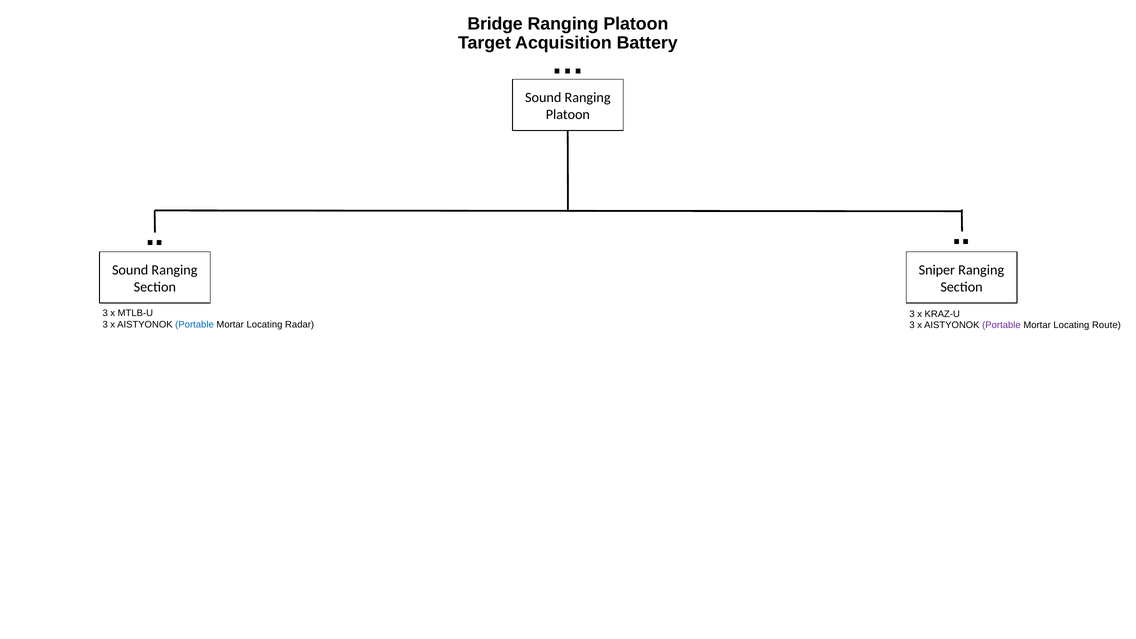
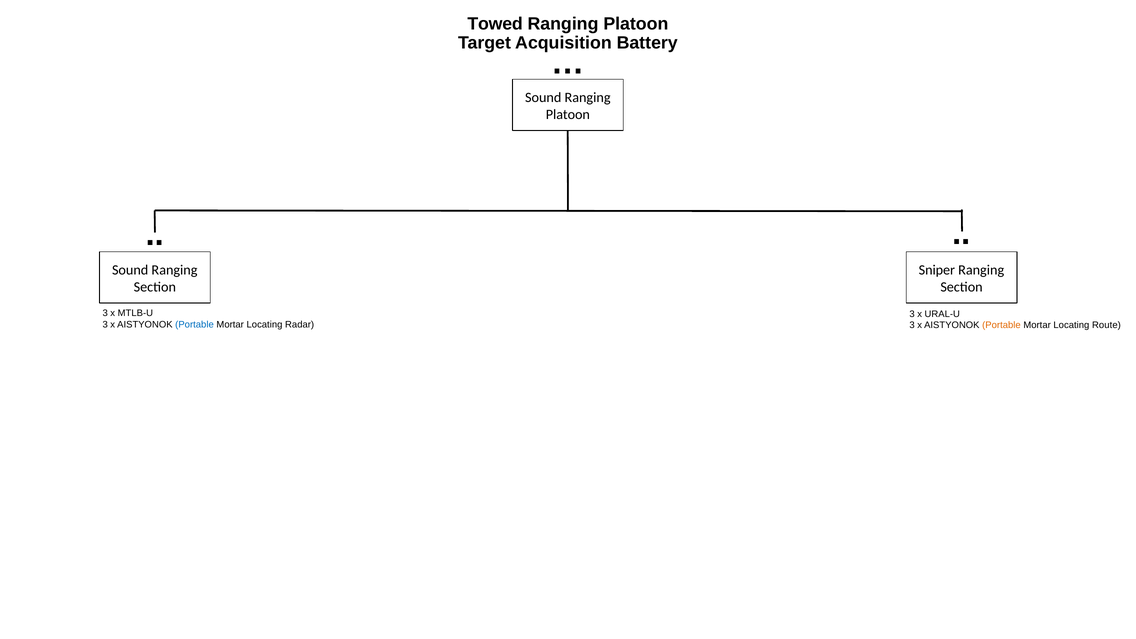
Bridge: Bridge -> Towed
KRAZ-U: KRAZ-U -> URAL-U
Portable at (1001, 325) colour: purple -> orange
